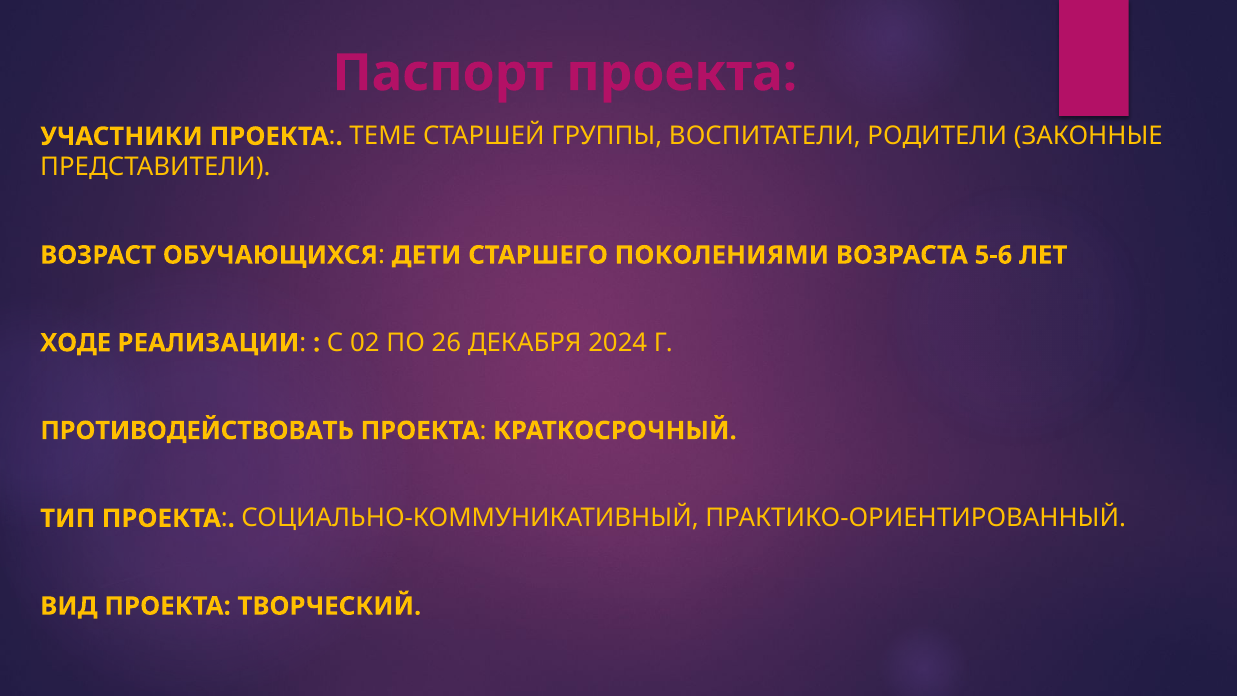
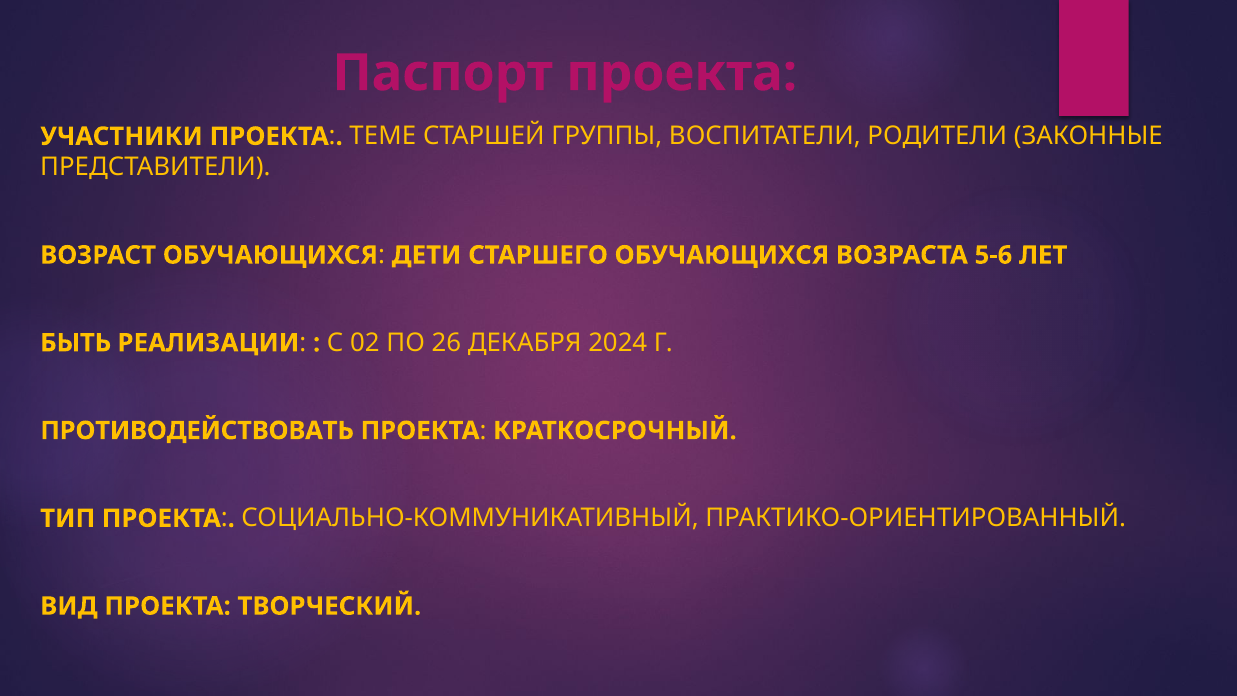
СТАРШЕГО ПОКОЛЕНИЯМИ: ПОКОЛЕНИЯМИ -> ОБУЧАЮЩИХСЯ
ХОДЕ: ХОДЕ -> БЫТЬ
